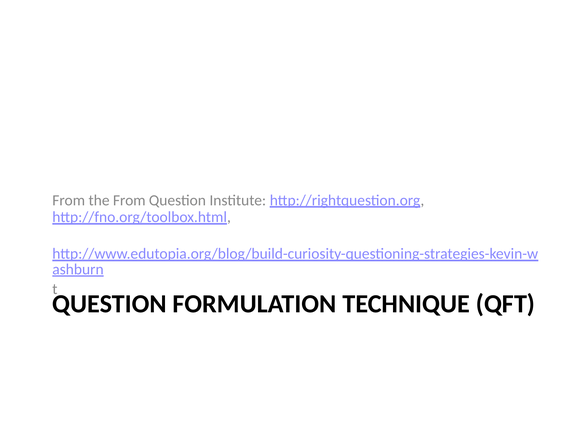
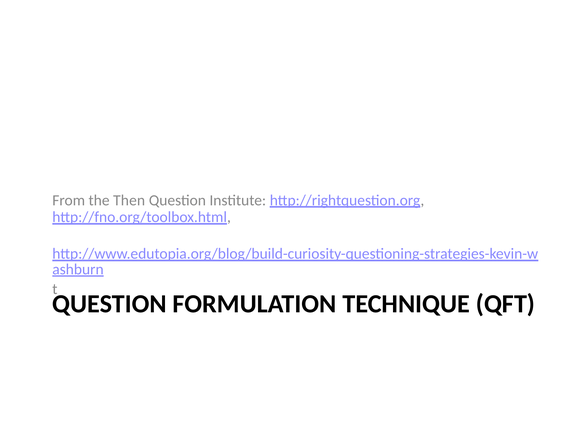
the From: From -> Then
